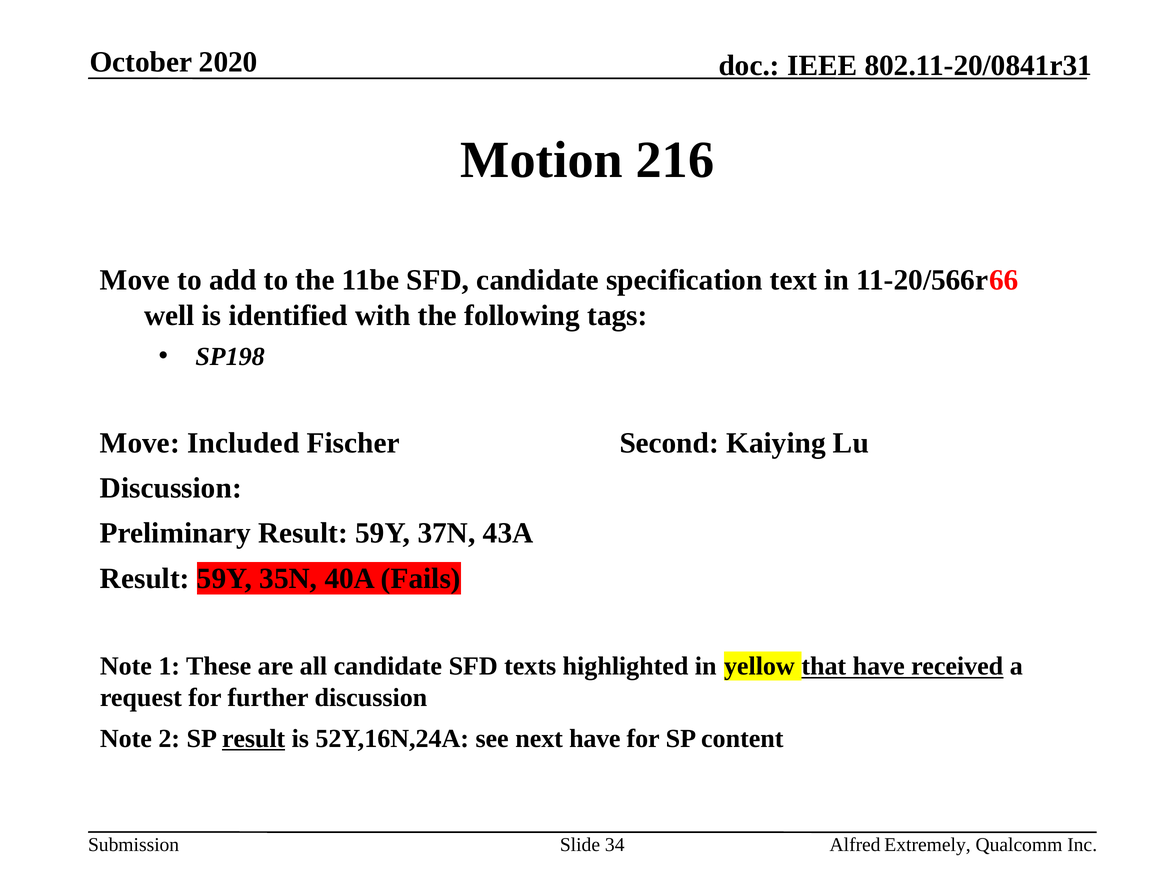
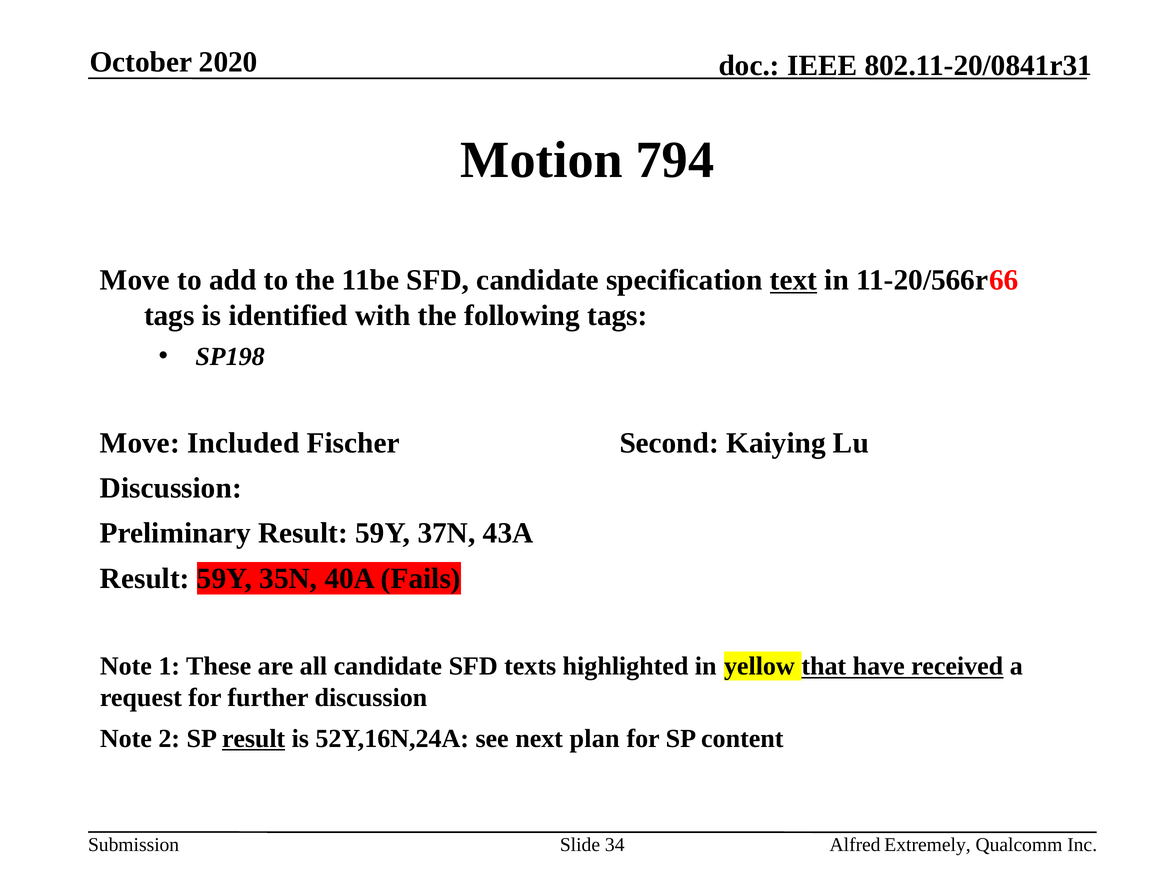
216: 216 -> 794
text underline: none -> present
well at (169, 315): well -> tags
next have: have -> plan
